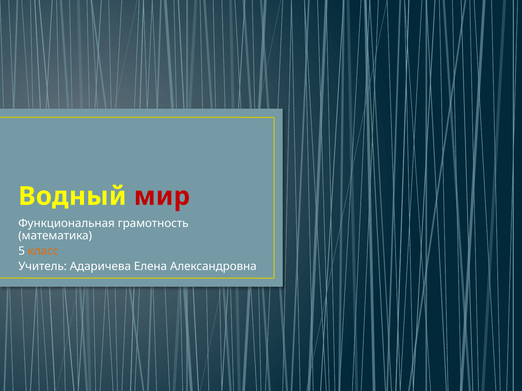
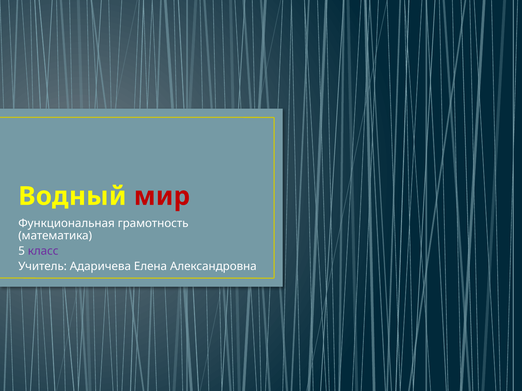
класс colour: orange -> purple
